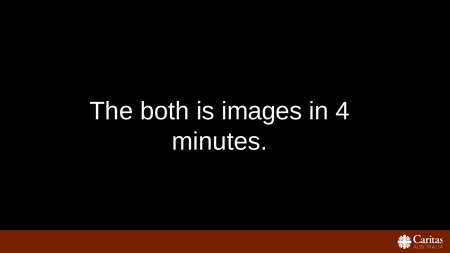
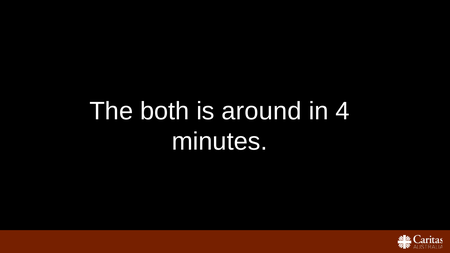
images: images -> around
